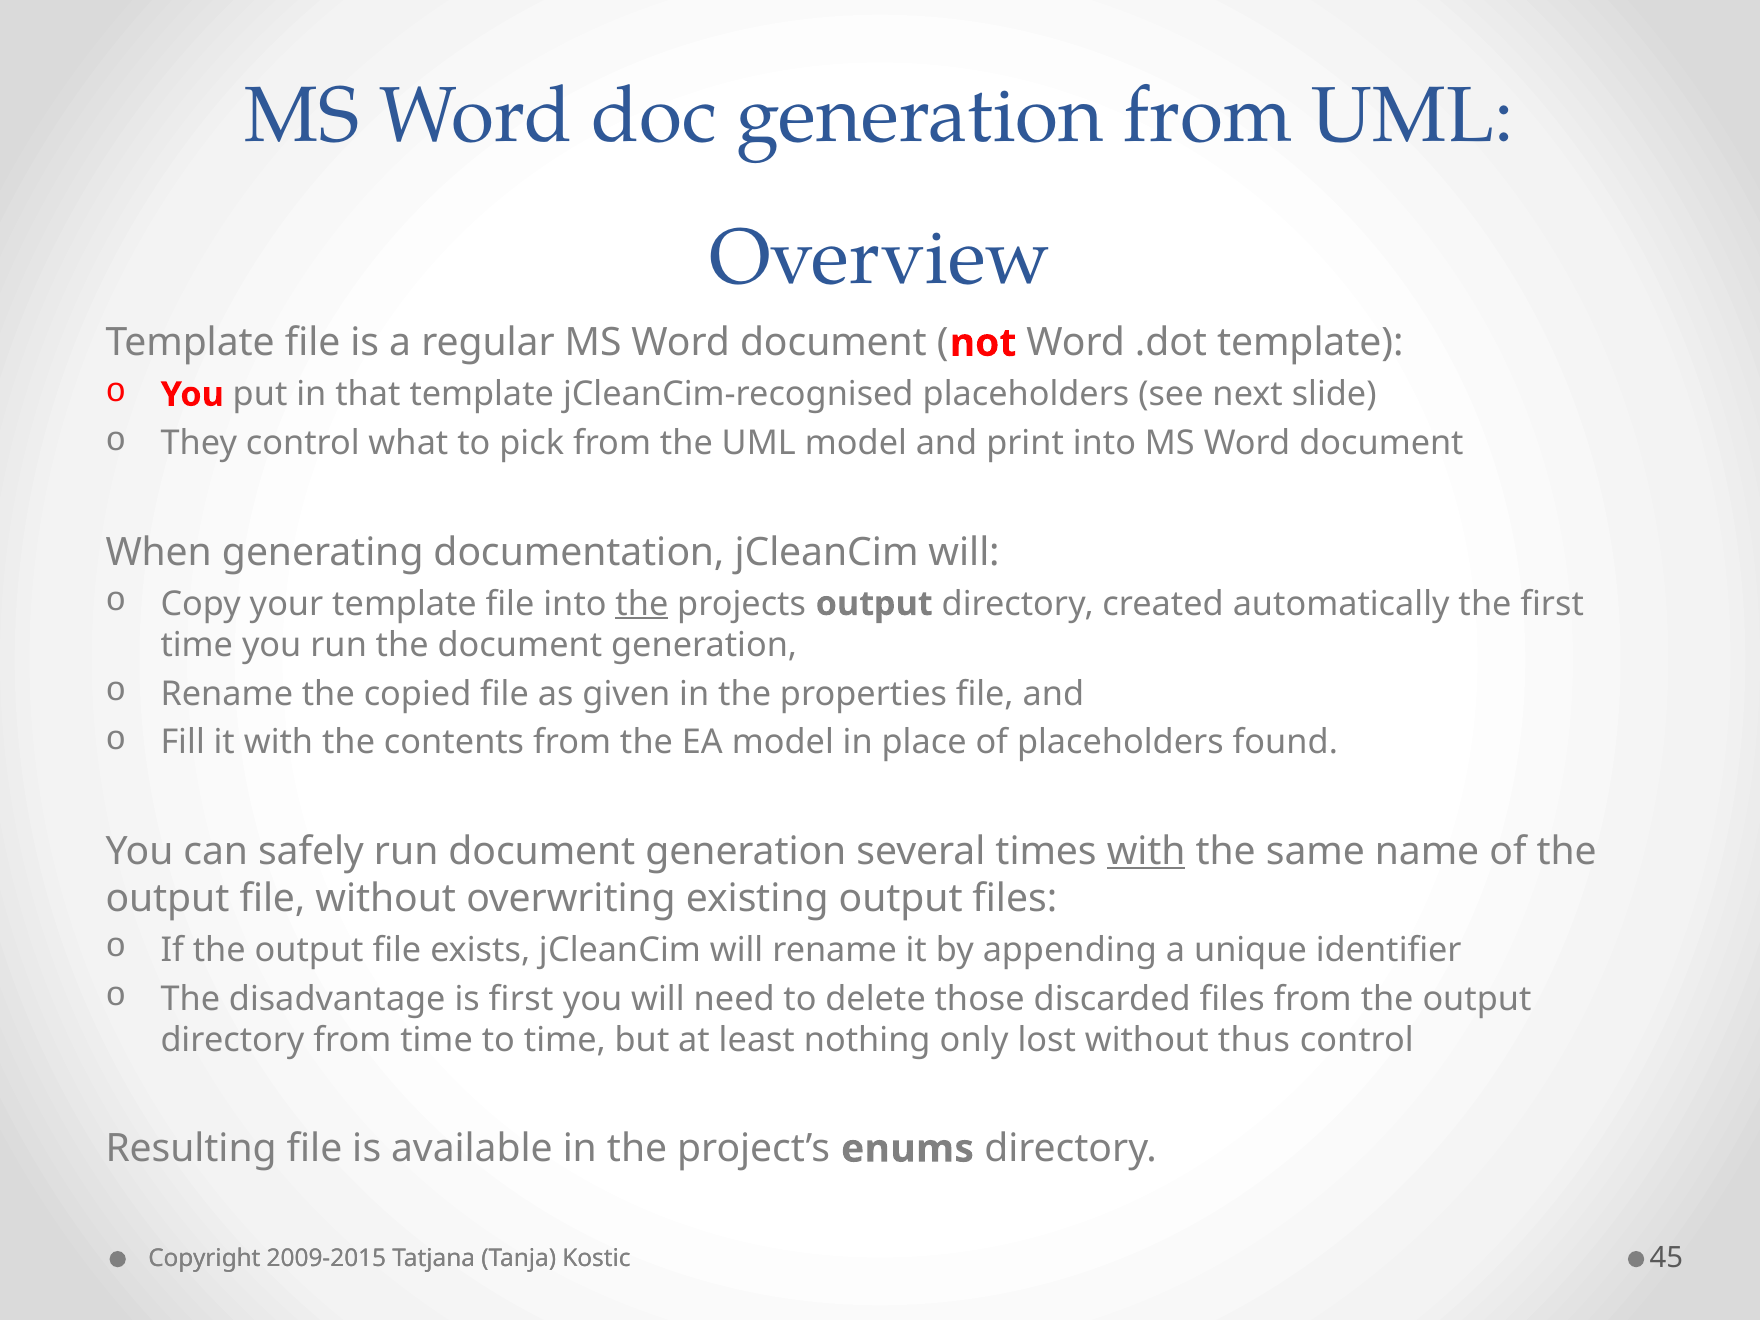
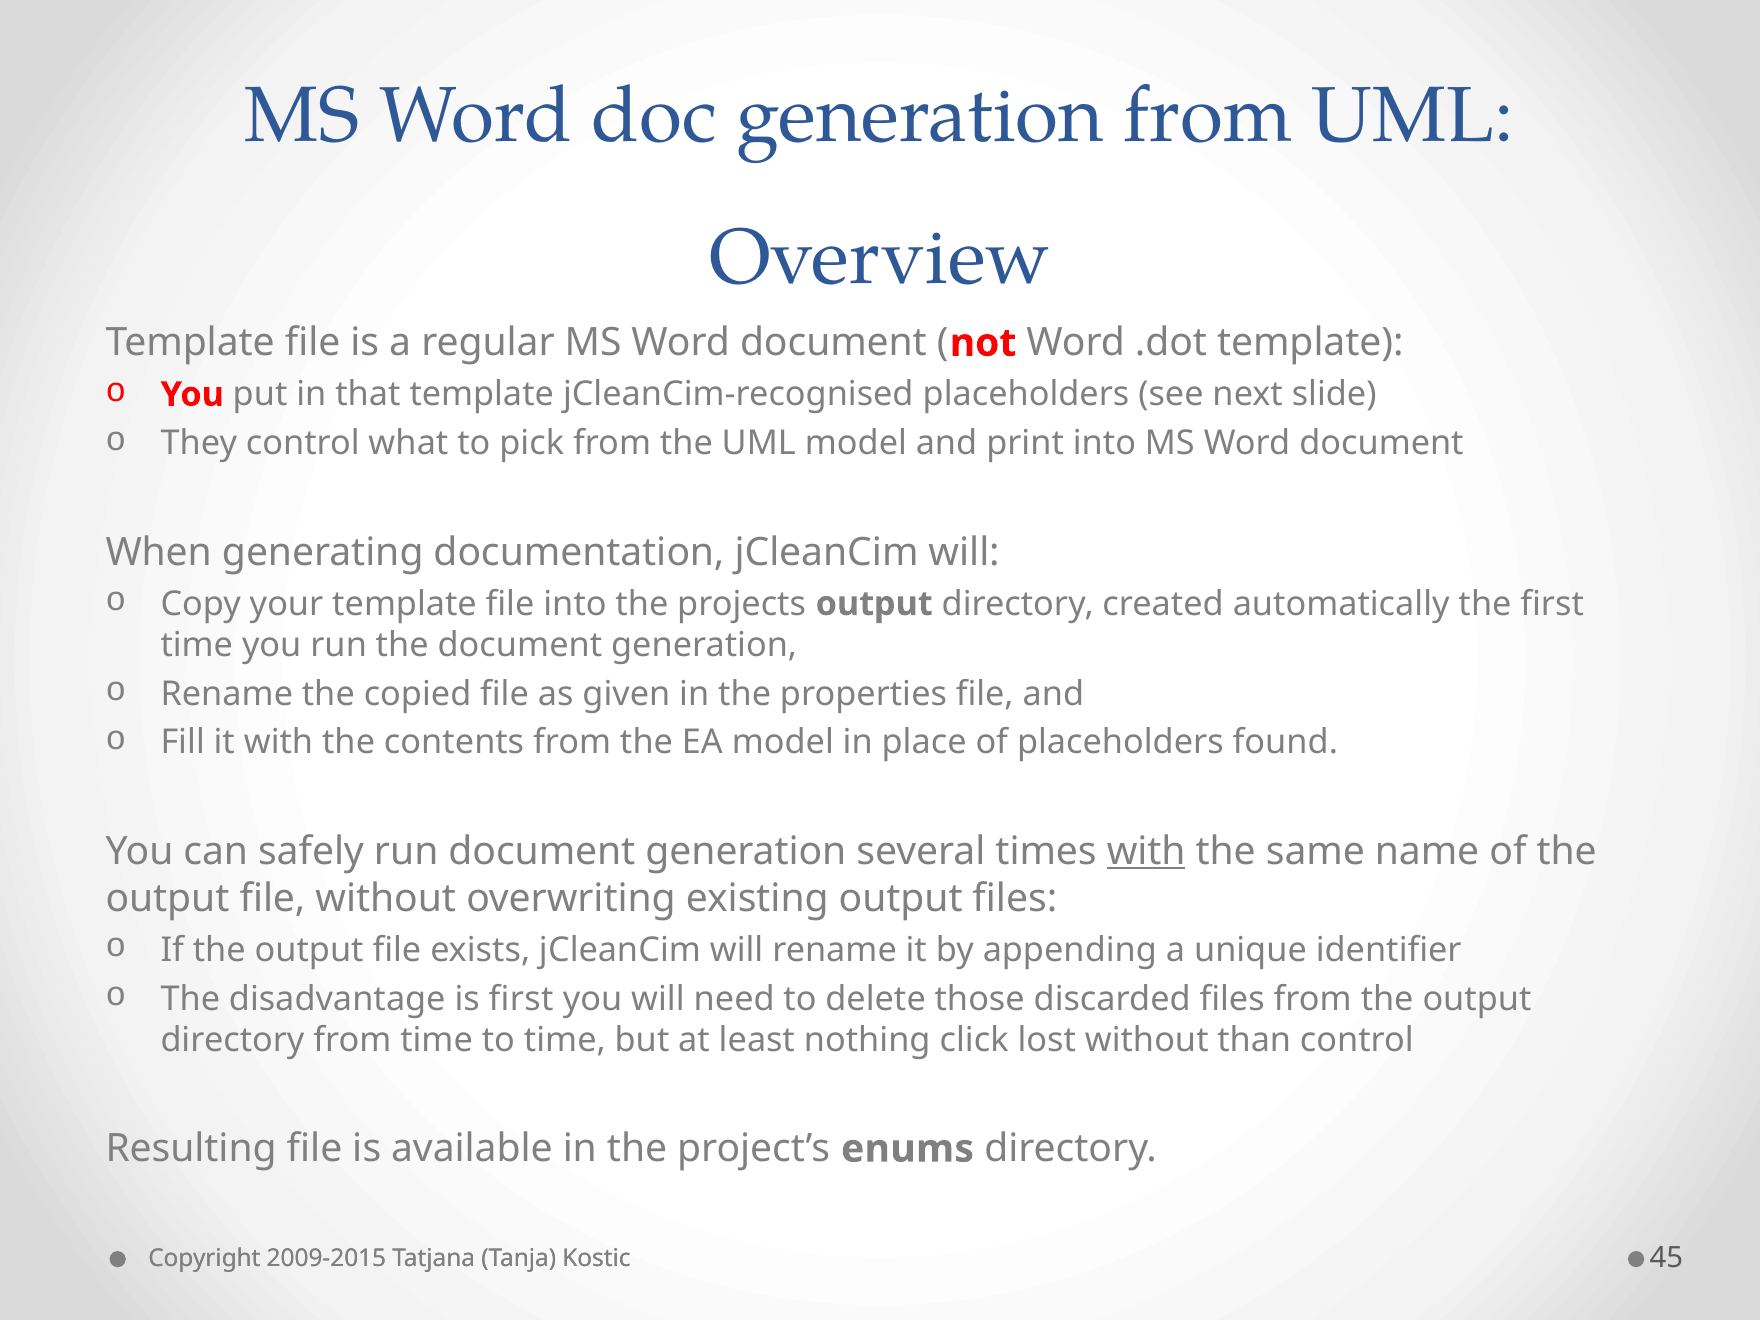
the at (642, 604) underline: present -> none
only: only -> click
thus: thus -> than
